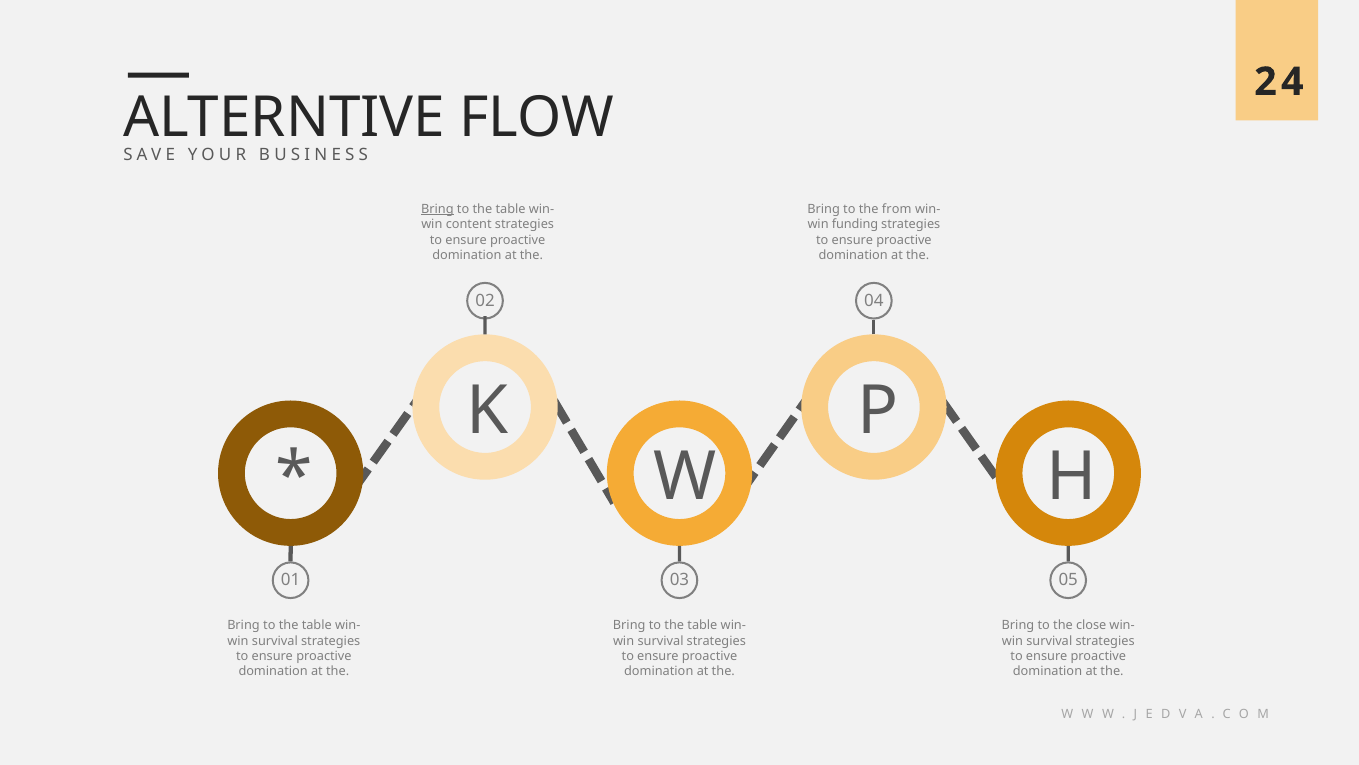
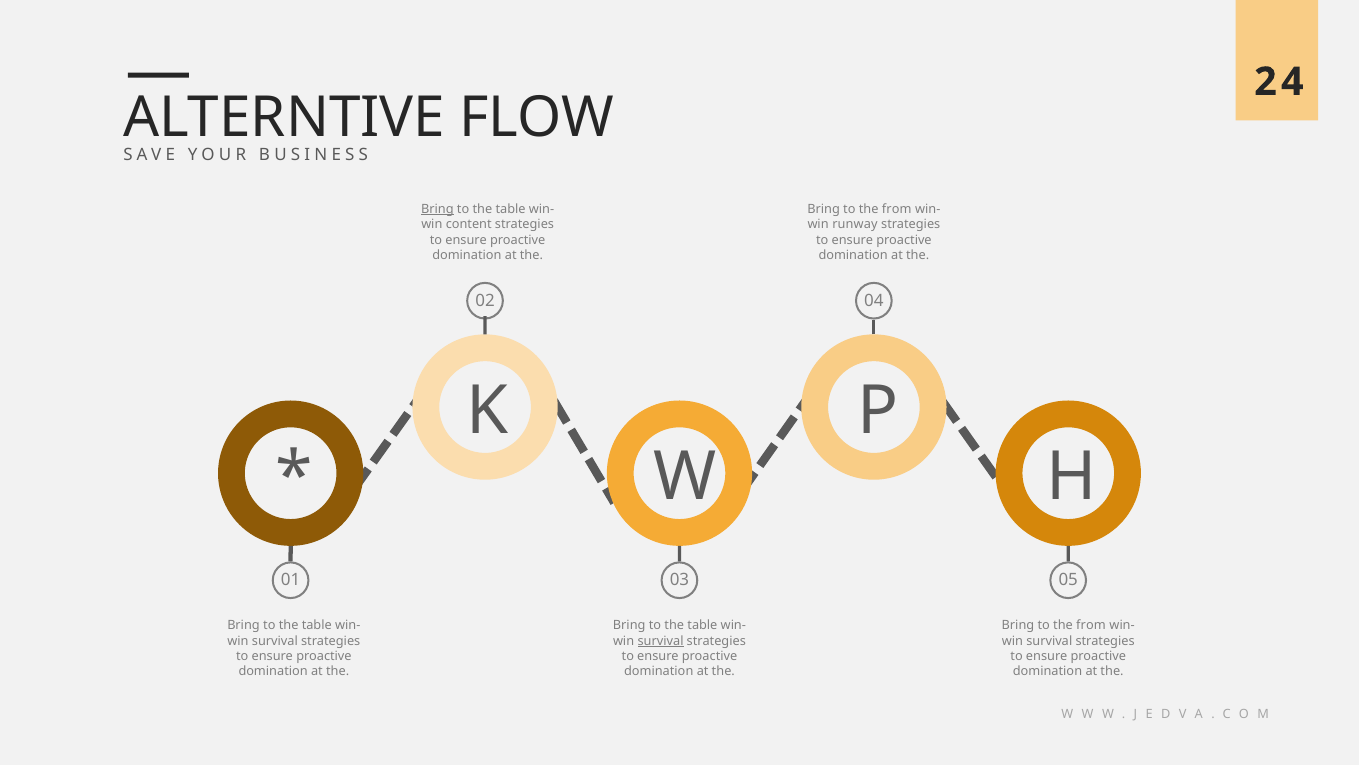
funding: funding -> runway
close at (1091, 625): close -> from
survival at (661, 640) underline: none -> present
